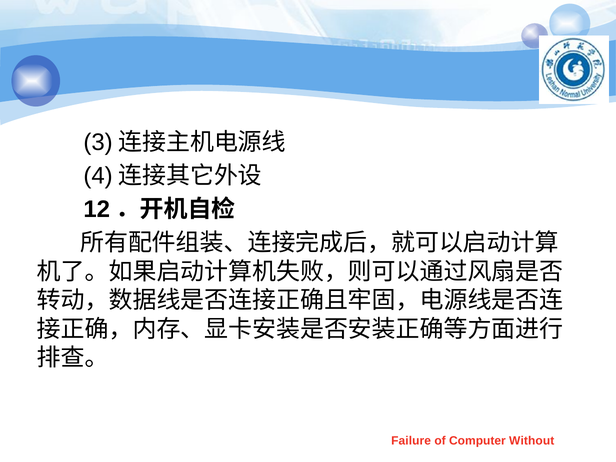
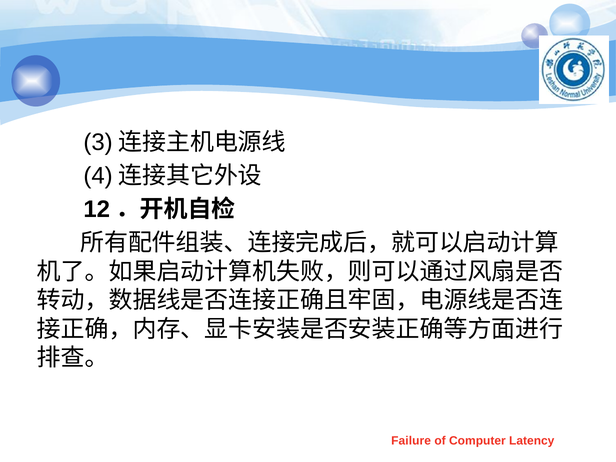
Without: Without -> Latency
